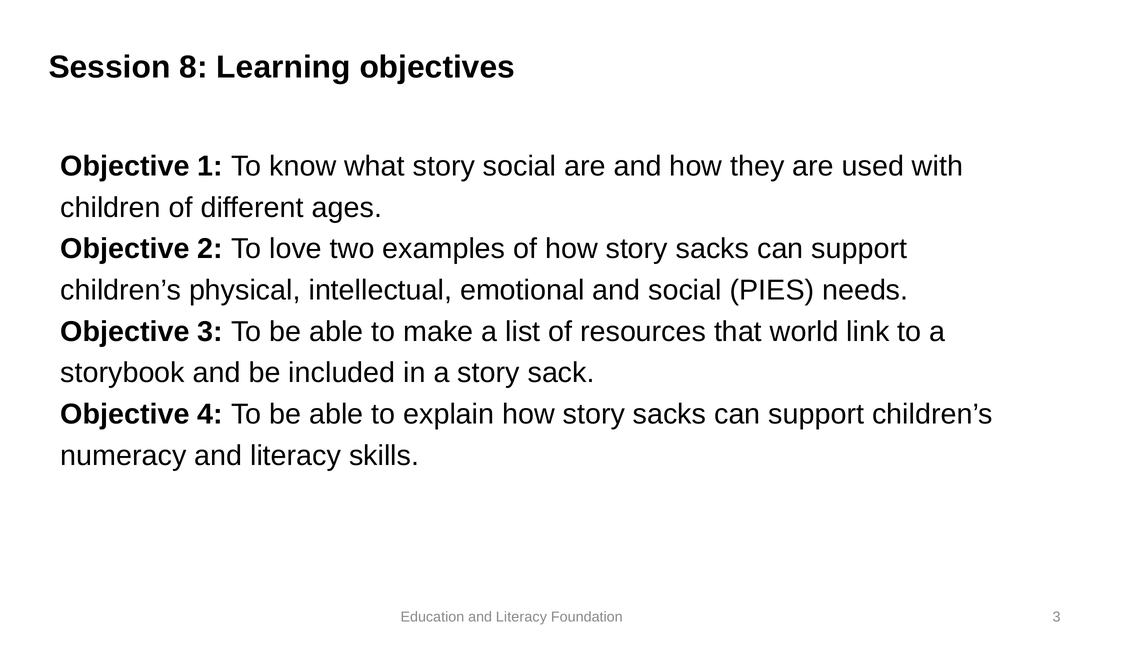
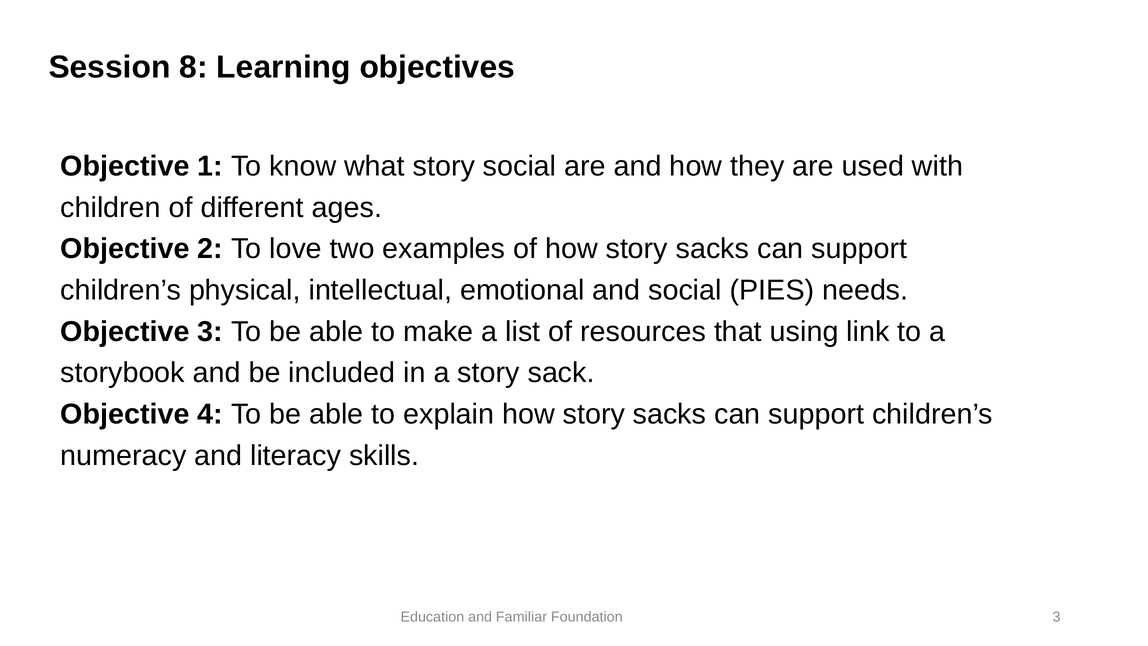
world: world -> using
Education and Literacy: Literacy -> Familiar
